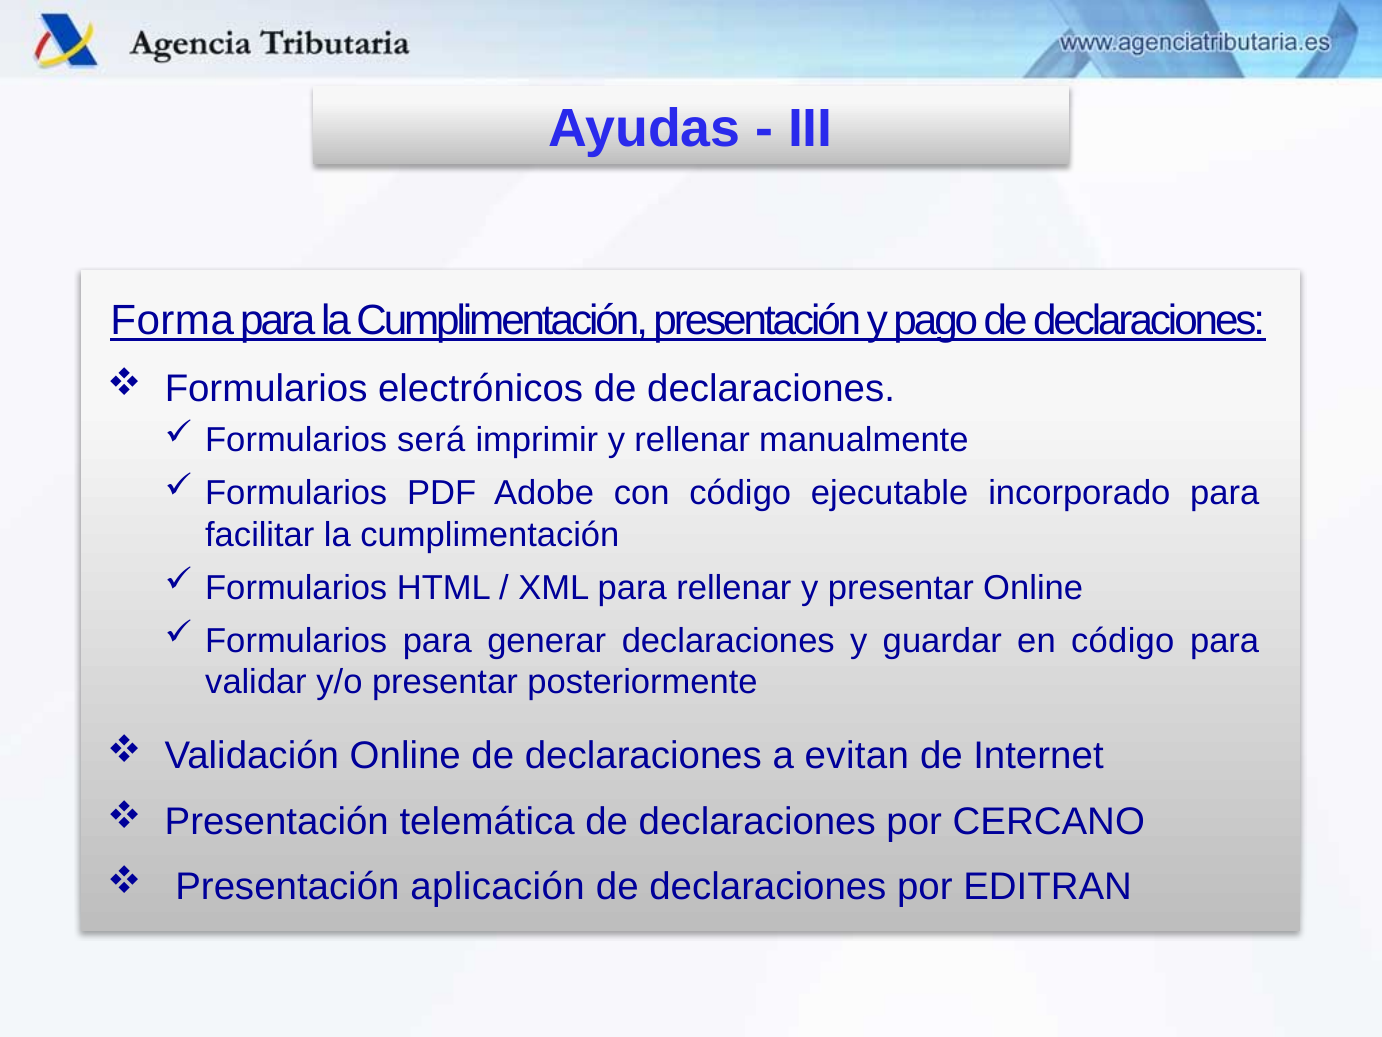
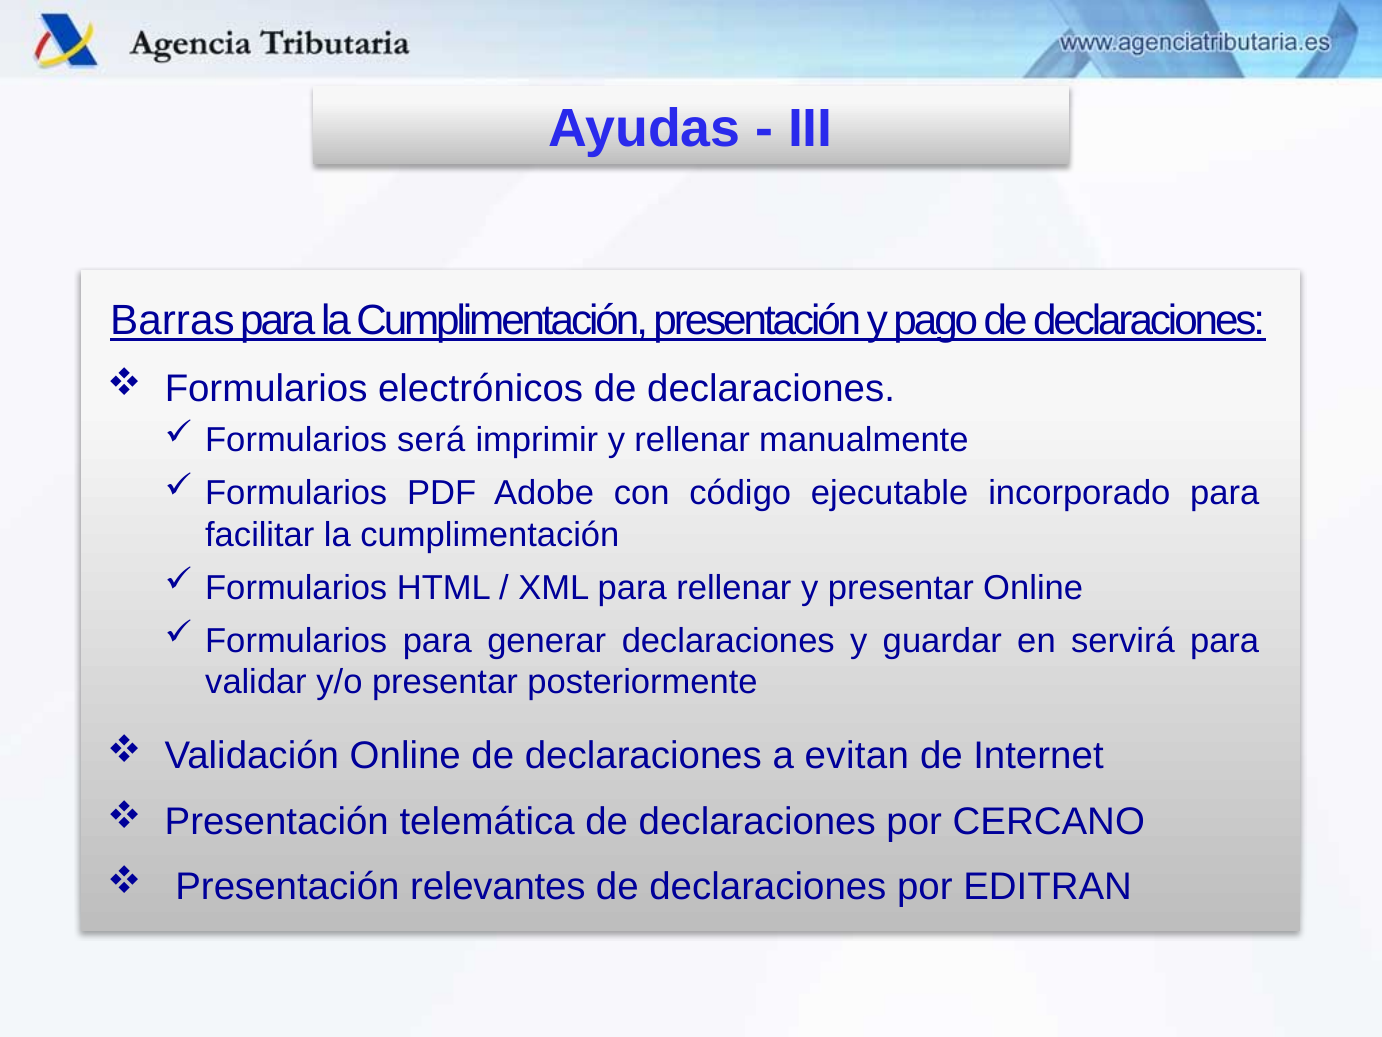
Forma: Forma -> Barras
en código: código -> servirá
aplicación: aplicación -> relevantes
